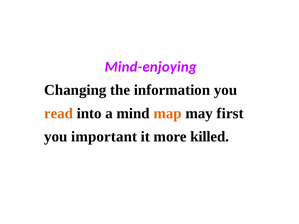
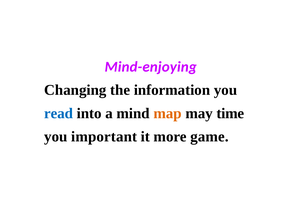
read colour: orange -> blue
first: first -> time
killed: killed -> game
